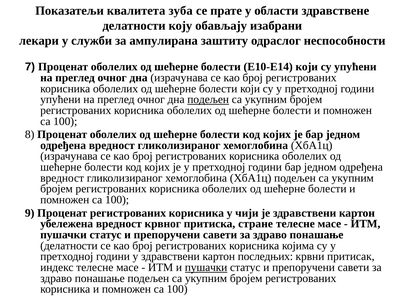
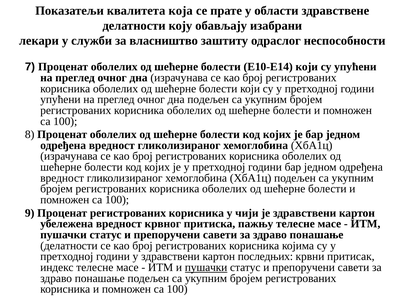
зуба: зуба -> која
ампулирана: ампулирана -> власништво
подељен at (208, 100) underline: present -> none
стране: стране -> пажњу
